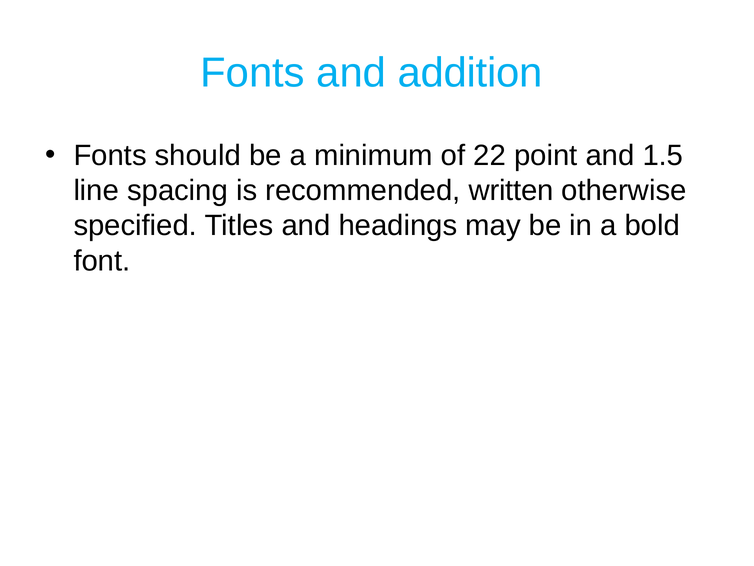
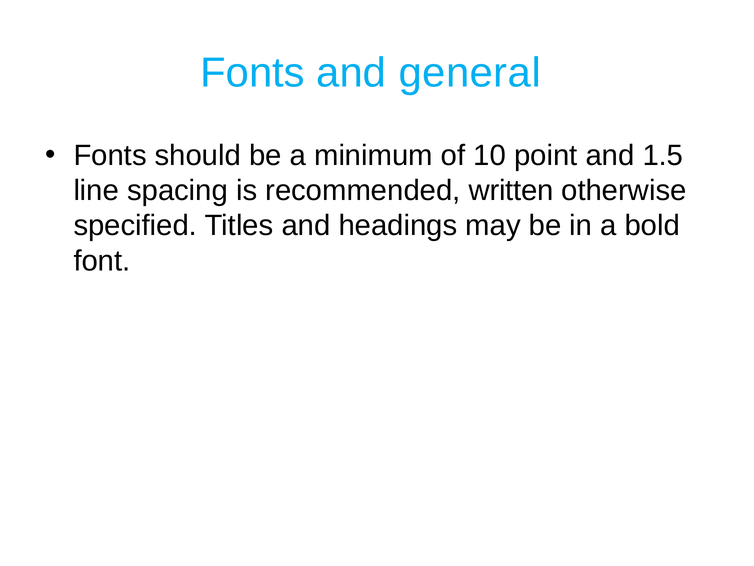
addition: addition -> general
22: 22 -> 10
